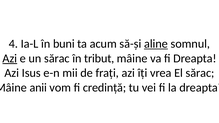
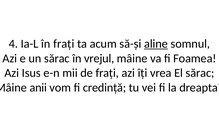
în buni: buni -> frați
Azi at (10, 58) underline: present -> none
tribut: tribut -> vrejul
fi Dreapta: Dreapta -> Foamea
